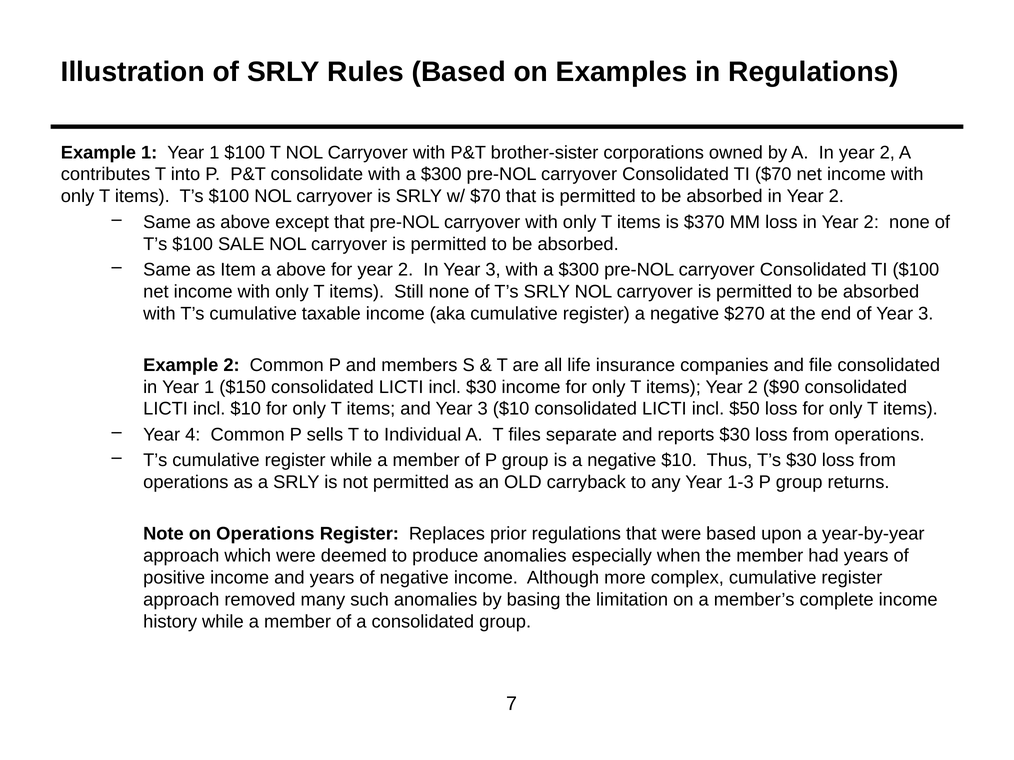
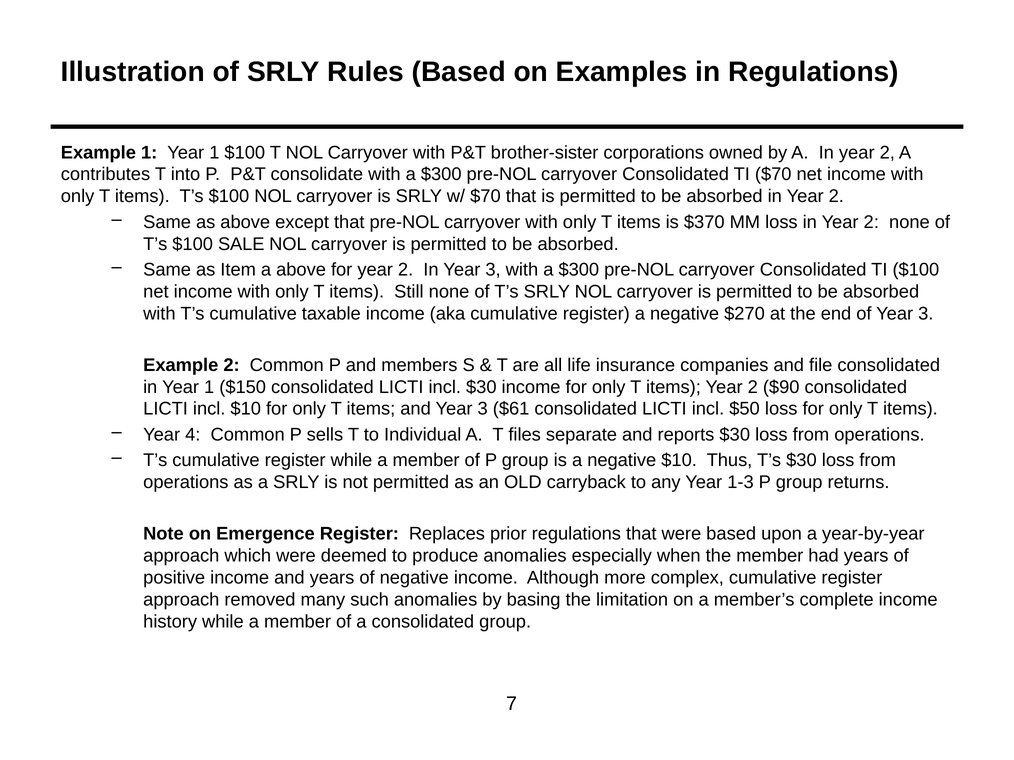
3 $10: $10 -> $61
on Operations: Operations -> Emergence
